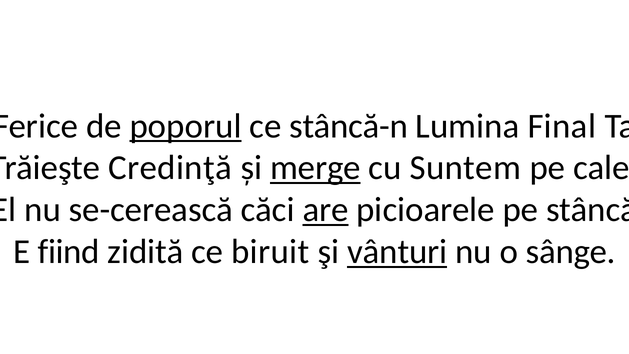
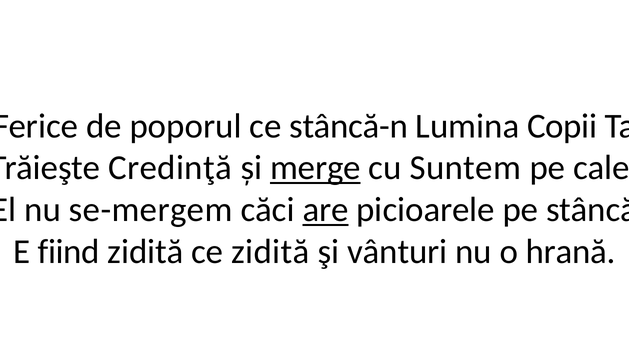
poporul underline: present -> none
Final: Final -> Copii
se-cerească: se-cerească -> se-mergem
ce biruit: biruit -> zidită
vânturi underline: present -> none
sânge: sânge -> hrană
